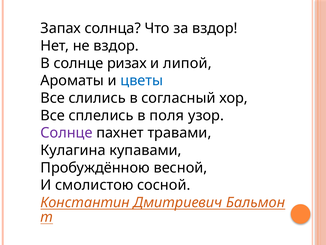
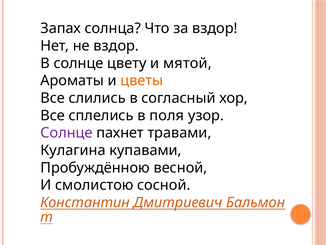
ризах: ризах -> цвету
липой: липой -> мятой
цветы colour: blue -> orange
